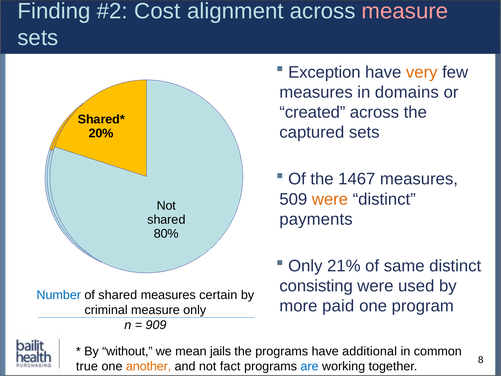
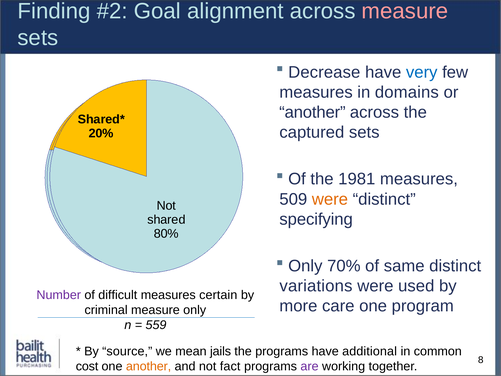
Cost: Cost -> Goal
Exception: Exception -> Decrease
very colour: orange -> blue
created at (312, 112): created -> another
1467: 1467 -> 1981
payments: payments -> specifying
21%: 21% -> 70%
consisting: consisting -> variations
Number colour: blue -> purple
of shared: shared -> difficult
paid: paid -> care
909: 909 -> 559
without: without -> source
true: true -> cost
are colour: blue -> purple
